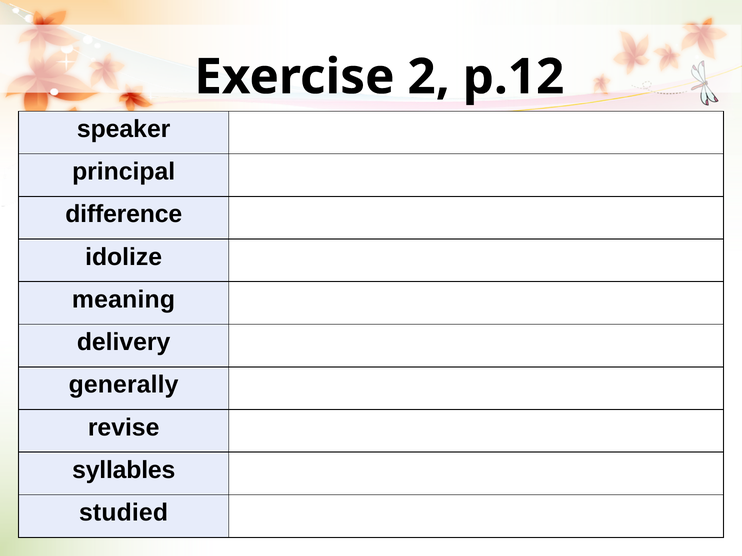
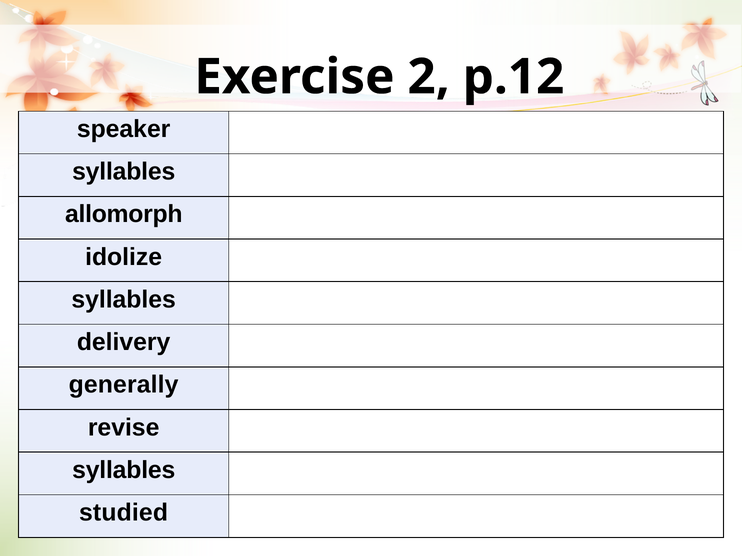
principal at (124, 172): principal -> syllables
difference: difference -> allomorph
meaning at (123, 300): meaning -> syllables
